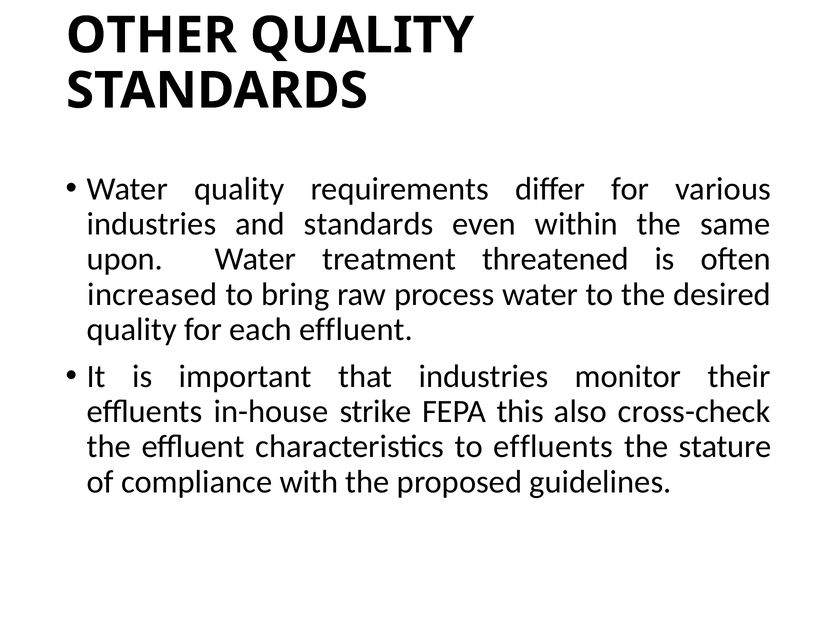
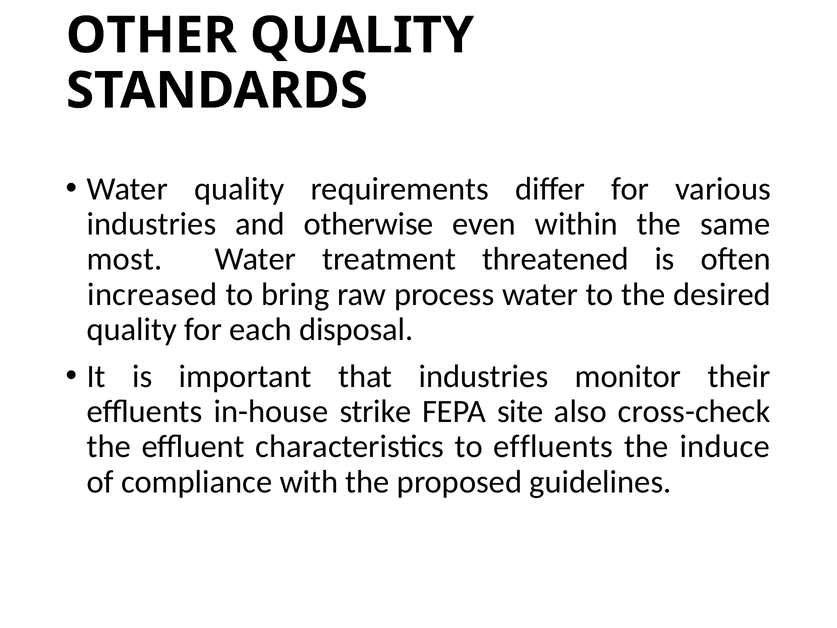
and standards: standards -> otherwise
upon: upon -> most
each effluent: effluent -> disposal
this: this -> site
stature: stature -> induce
